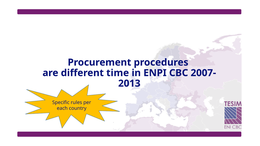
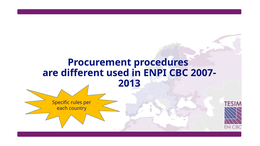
time: time -> used
